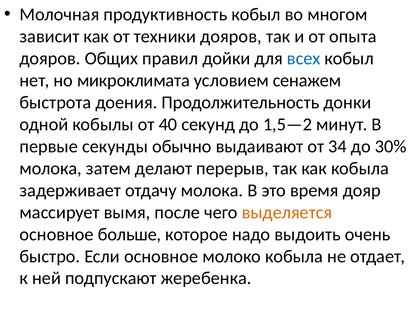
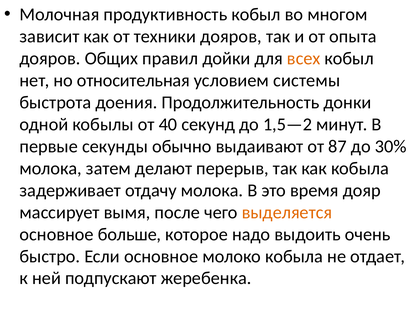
всех colour: blue -> orange
микроклимата: микроклимата -> относительная
сенажем: сенажем -> системы
34: 34 -> 87
